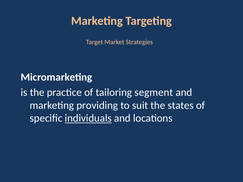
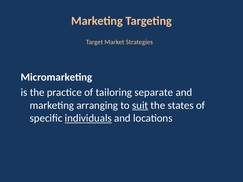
segment: segment -> separate
providing: providing -> arranging
suit underline: none -> present
